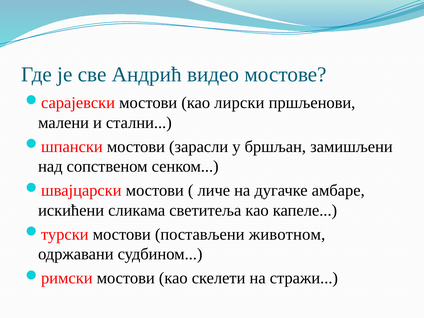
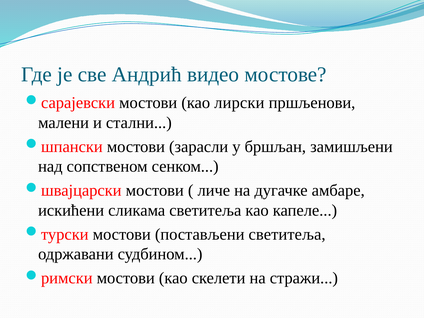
постављени животном: животном -> светитеља
